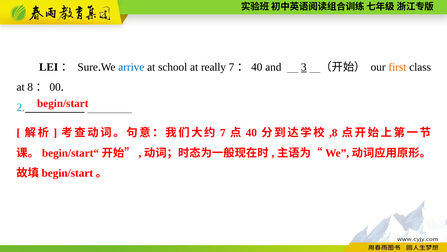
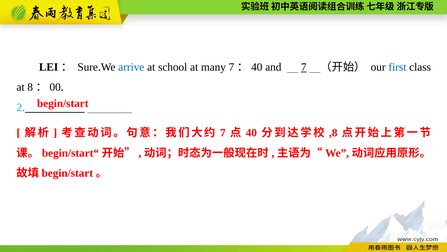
really: really -> many
and 3: 3 -> 7
first colour: orange -> blue
